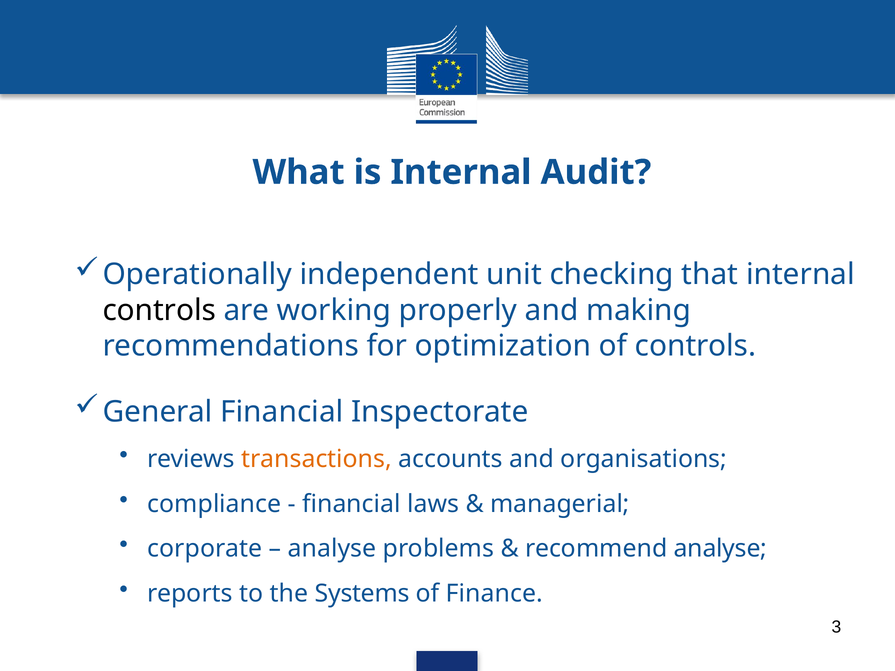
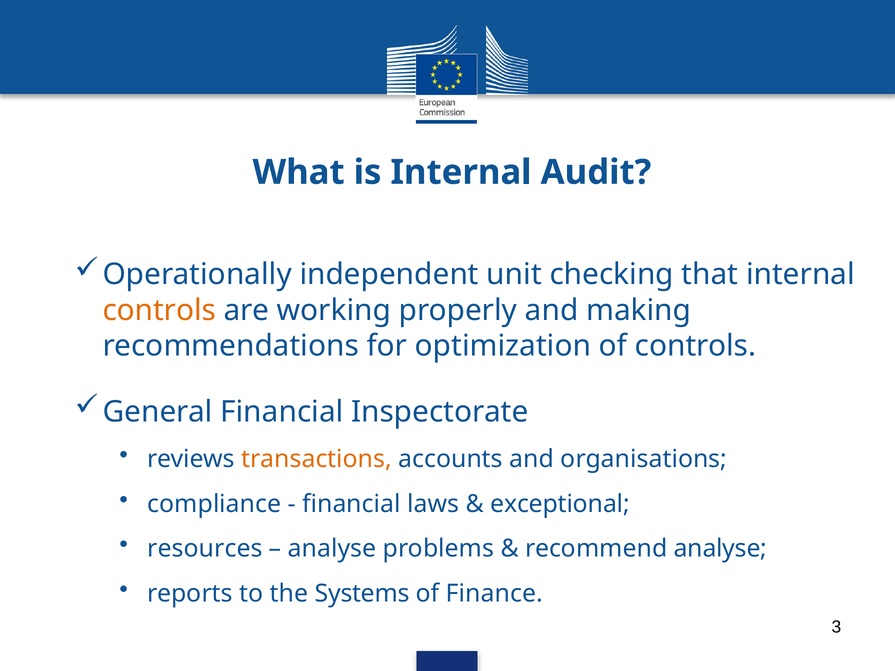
controls at (159, 310) colour: black -> orange
managerial: managerial -> exceptional
corporate: corporate -> resources
